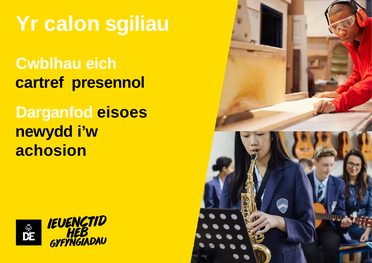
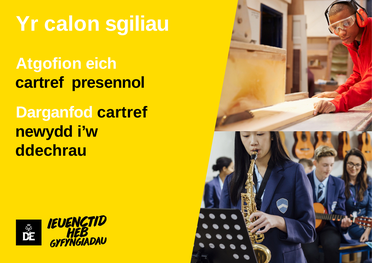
Cwblhau: Cwblhau -> Atgoﬁon
Darganfod eisoes: eisoes -> cartref
achosion: achosion -> ddechrau
